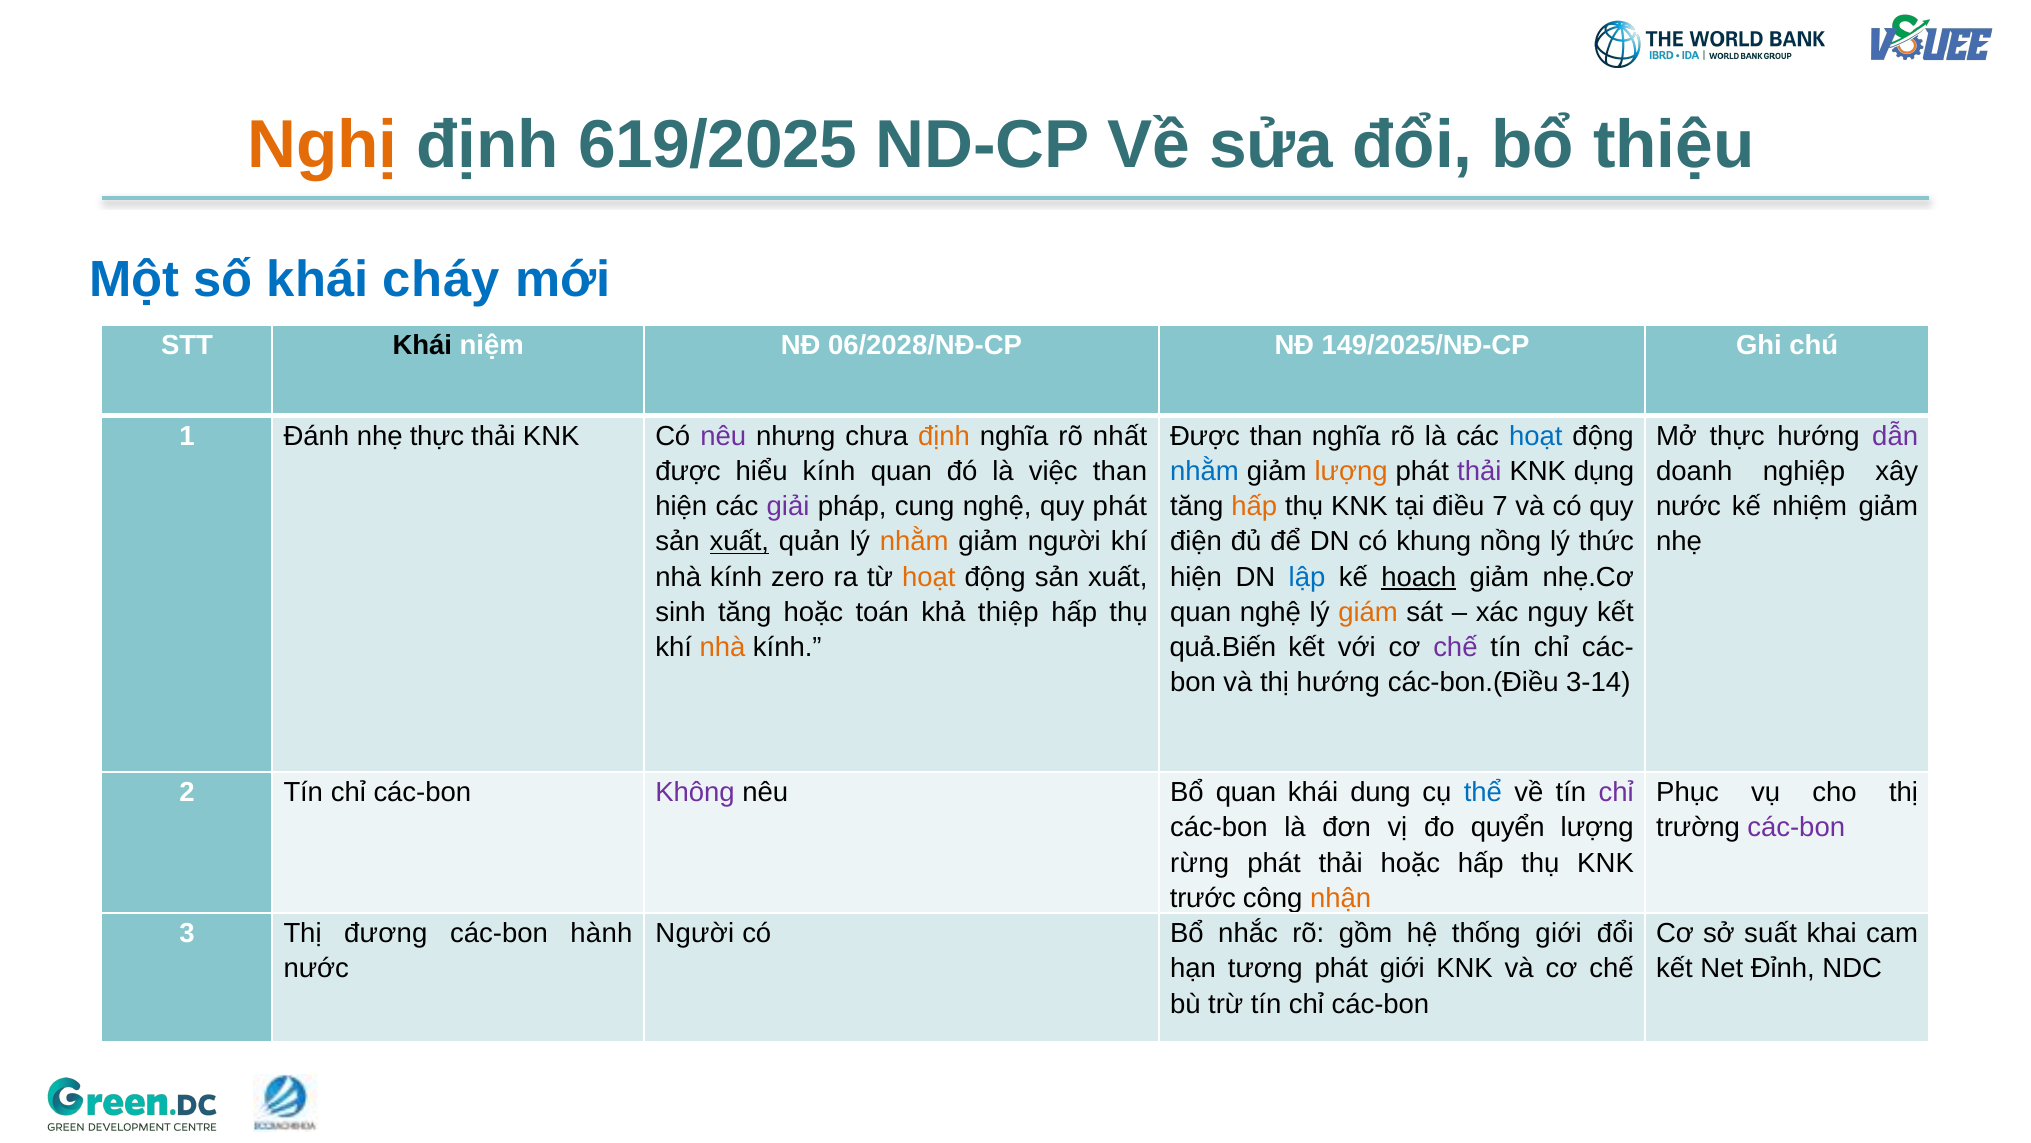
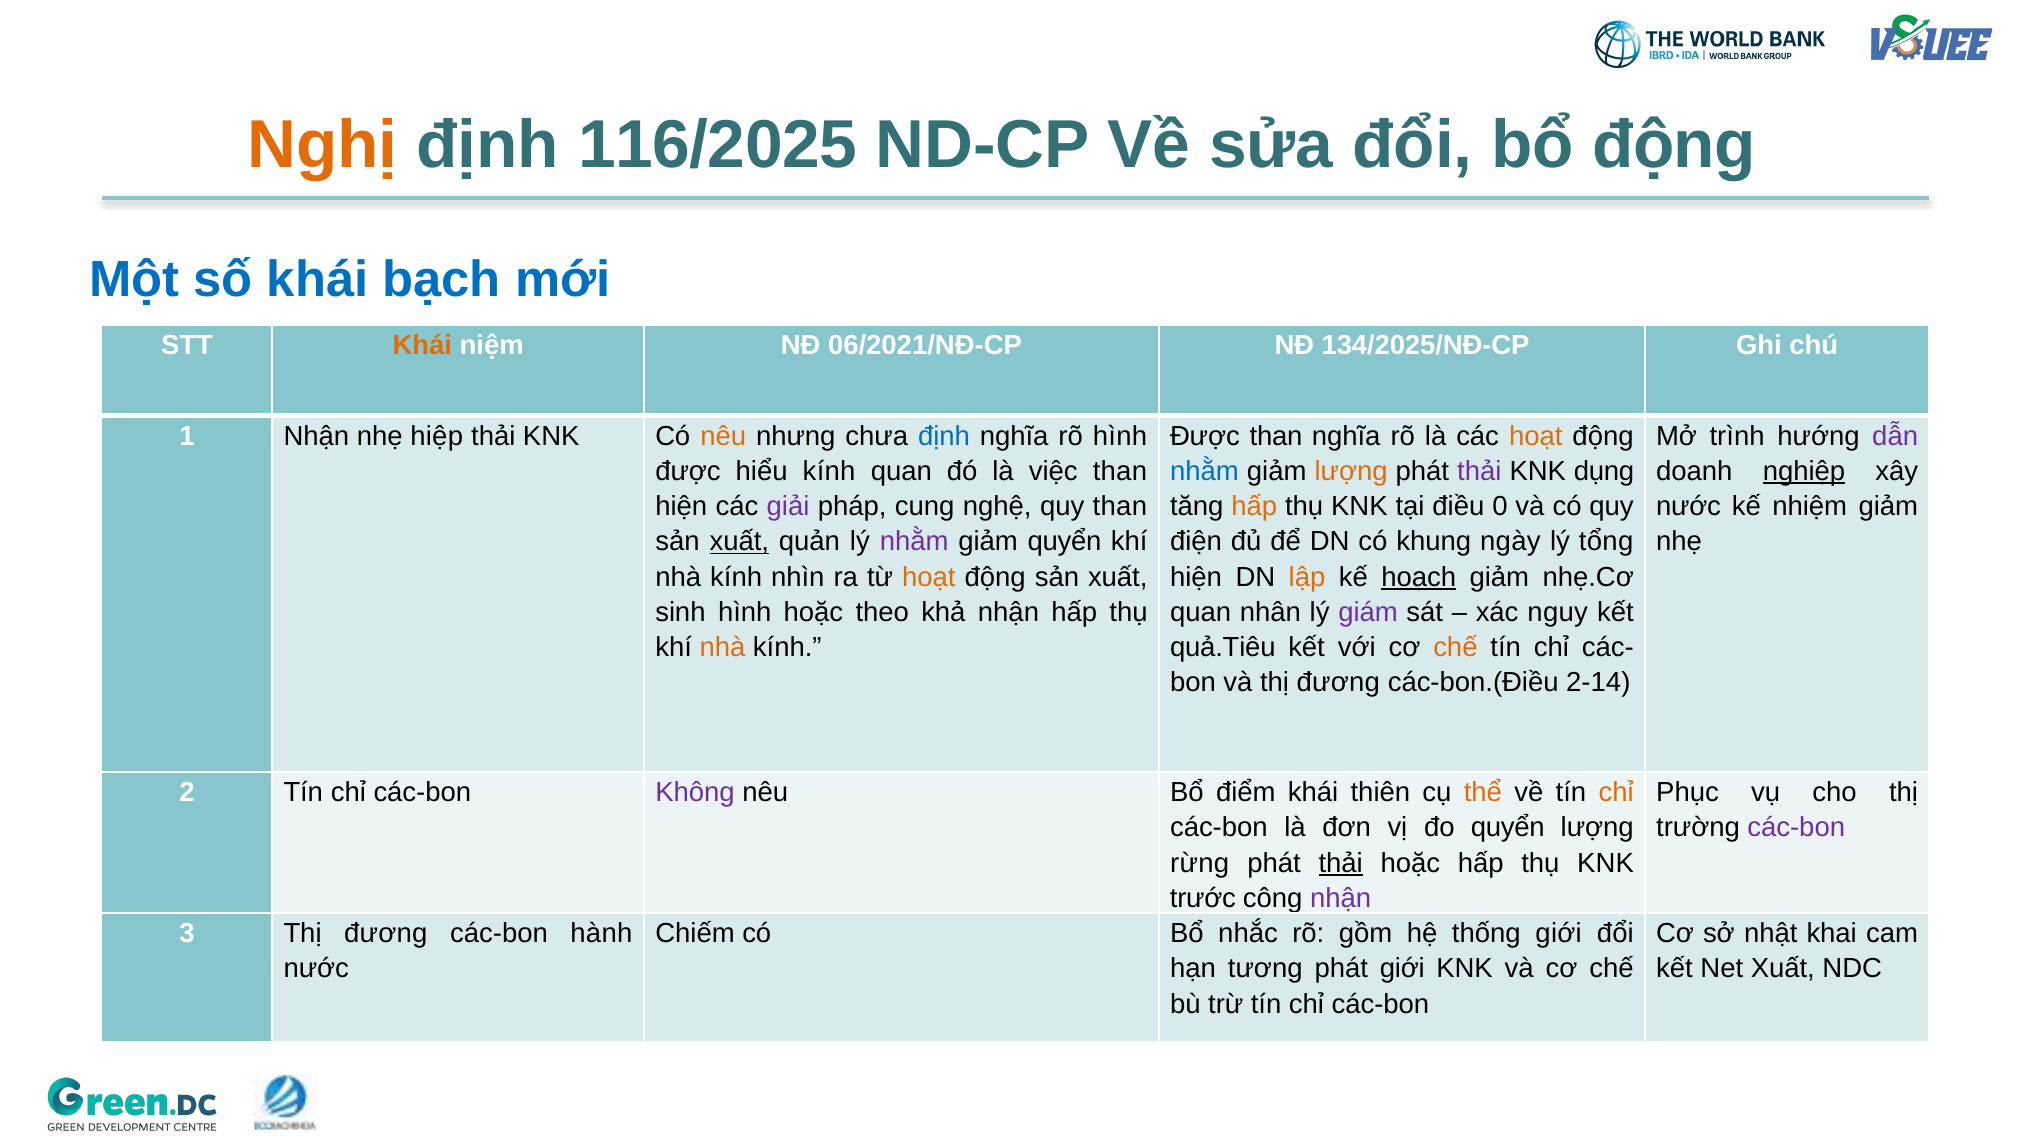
619/2025: 619/2025 -> 116/2025
bổ thiệu: thiệu -> động
cháy: cháy -> bạch
Khái at (422, 345) colour: black -> orange
06/2028/NĐ-CP: 06/2028/NĐ-CP -> 06/2021/NĐ-CP
149/2025/NĐ-CP: 149/2025/NĐ-CP -> 134/2025/NĐ-CP
1 Đánh: Đánh -> Nhận
nhẹ thực: thực -> hiệp
nêu at (723, 436) colour: purple -> orange
định at (944, 436) colour: orange -> blue
rõ nhất: nhất -> hình
hoạt at (1536, 436) colour: blue -> orange
Mở thực: thực -> trình
nghiệp underline: none -> present
quy phát: phát -> than
7: 7 -> 0
nhằm at (914, 542) colour: orange -> purple
giảm người: người -> quyển
nồng: nồng -> ngày
thức: thức -> tổng
zero: zero -> nhìn
lập colour: blue -> orange
sinh tăng: tăng -> hình
toán: toán -> theo
khả thiệp: thiệp -> nhận
quan nghệ: nghệ -> nhân
giám colour: orange -> purple
quả.Biến: quả.Biến -> quả.Tiêu
chế at (1455, 647) colour: purple -> orange
và thị hướng: hướng -> đương
3-14: 3-14 -> 2-14
Bổ quan: quan -> điểm
dung: dung -> thiên
thể colour: blue -> orange
chỉ at (1616, 792) colour: purple -> orange
thải at (1341, 863) underline: none -> present
nhận at (1341, 898) colour: orange -> purple
Người at (695, 933): Người -> Chiếm
suất: suất -> nhật
Net Đỉnh: Đỉnh -> Xuất
